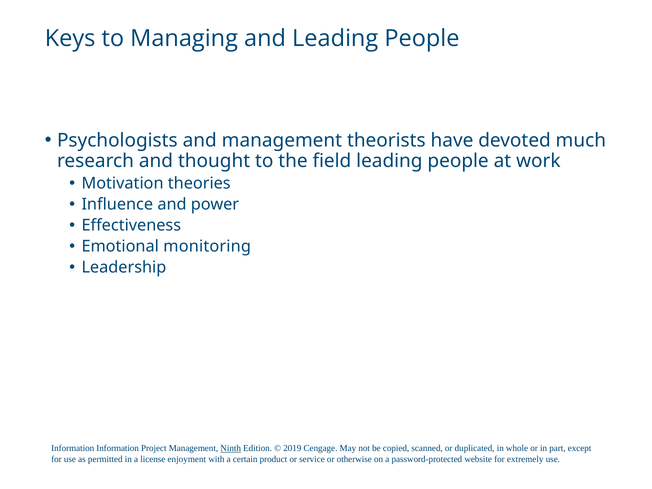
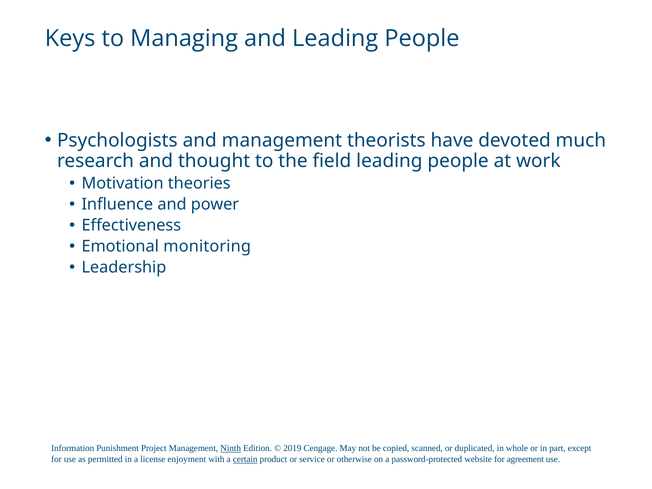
Information Information: Information -> Punishment
certain underline: none -> present
extremely: extremely -> agreement
